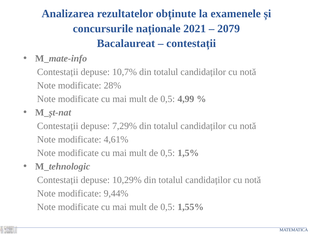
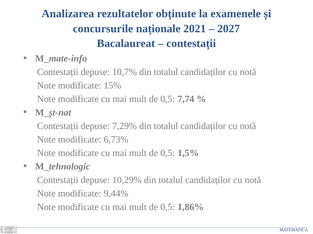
2079: 2079 -> 2027
28%: 28% -> 15%
4,99: 4,99 -> 7,74
4,61%: 4,61% -> 6,73%
1,55%: 1,55% -> 1,86%
